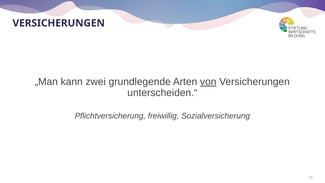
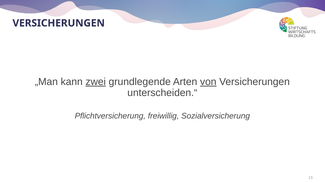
zwei underline: none -> present
